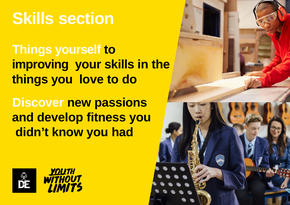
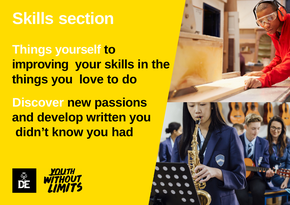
ﬁtness: ﬁtness -> written
